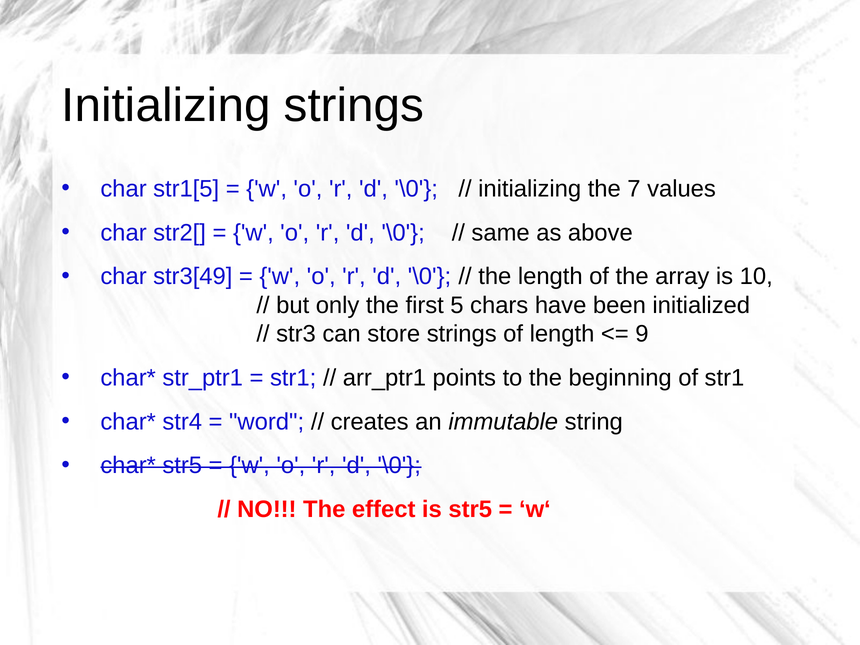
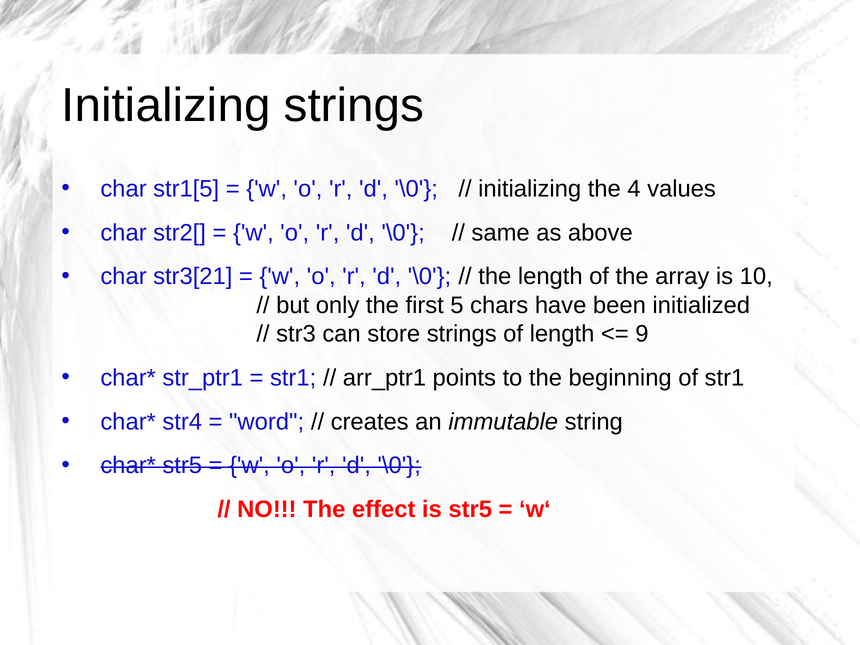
7: 7 -> 4
str3[49: str3[49 -> str3[21
